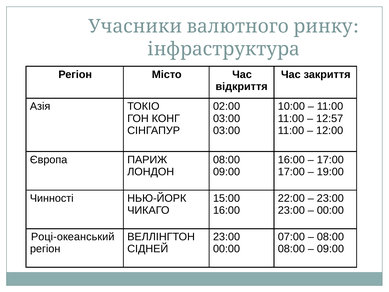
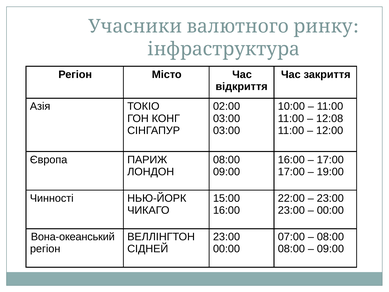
12:57: 12:57 -> 12:08
Році-океанський: Році-океанський -> Вона-океанський
